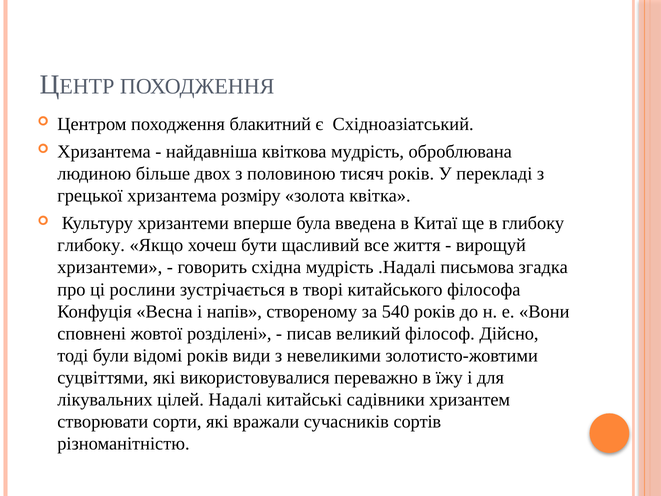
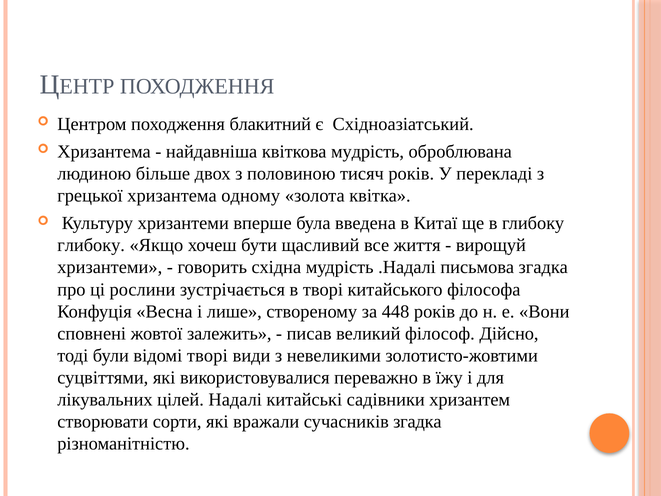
розміру: розміру -> одному
напів: напів -> лише
540: 540 -> 448
розділені: розділені -> залежить
відомі років: років -> творі
сучасників сортів: сортів -> згадка
